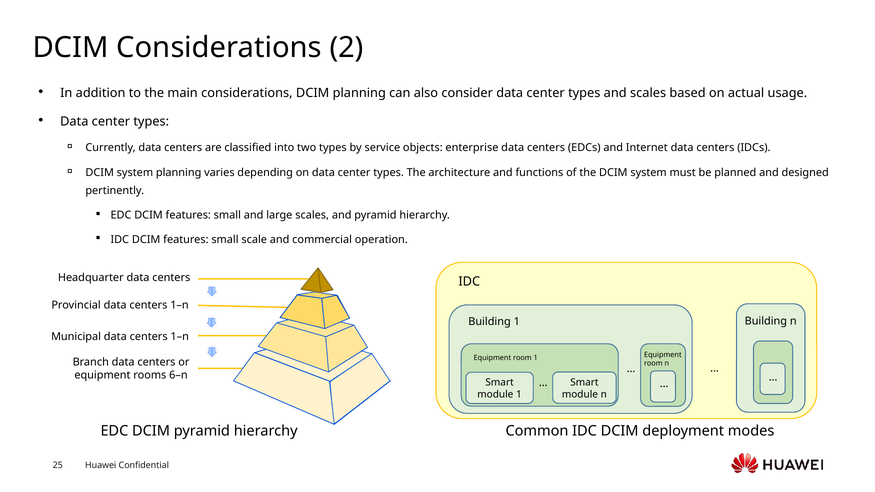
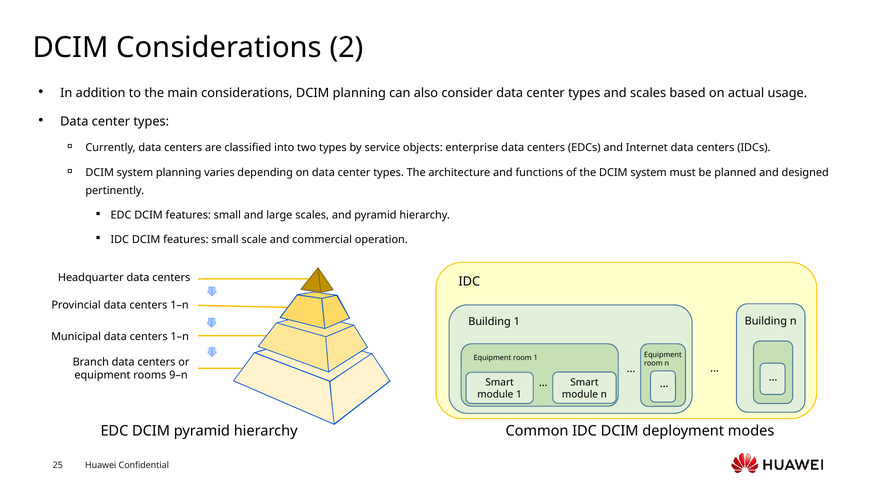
6–n: 6–n -> 9–n
